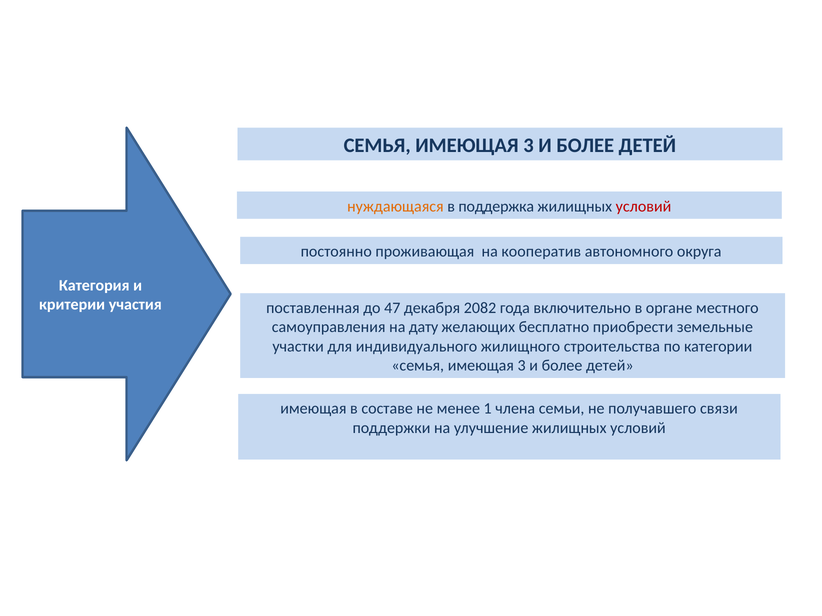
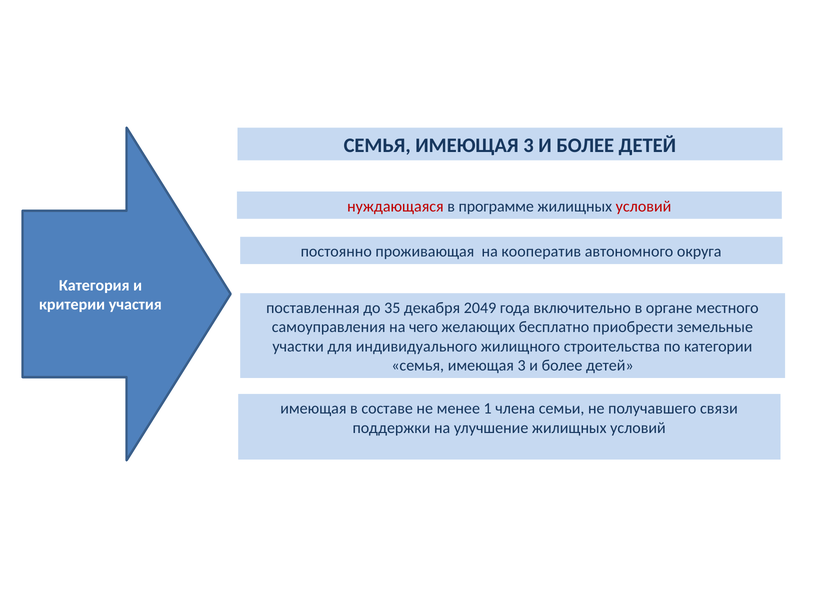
нуждающаяся colour: orange -> red
поддержка: поддержка -> программе
47: 47 -> 35
2082: 2082 -> 2049
дату: дату -> чего
